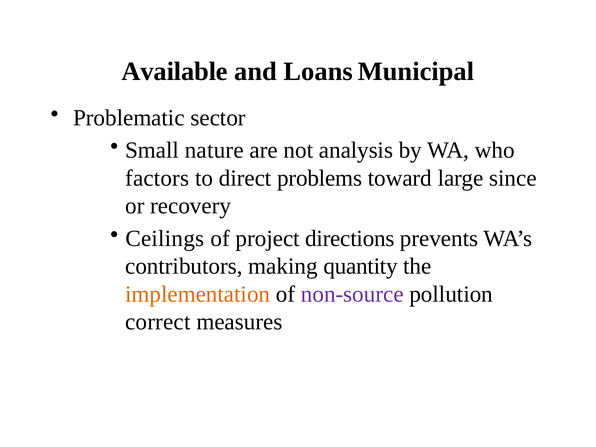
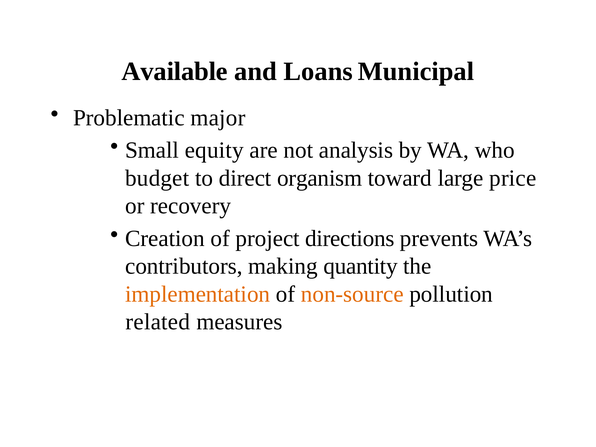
sector: sector -> major
nature: nature -> equity
factors: factors -> budget
problems: problems -> organism
since: since -> price
Ceilings: Ceilings -> Creation
non-source colour: purple -> orange
correct: correct -> related
